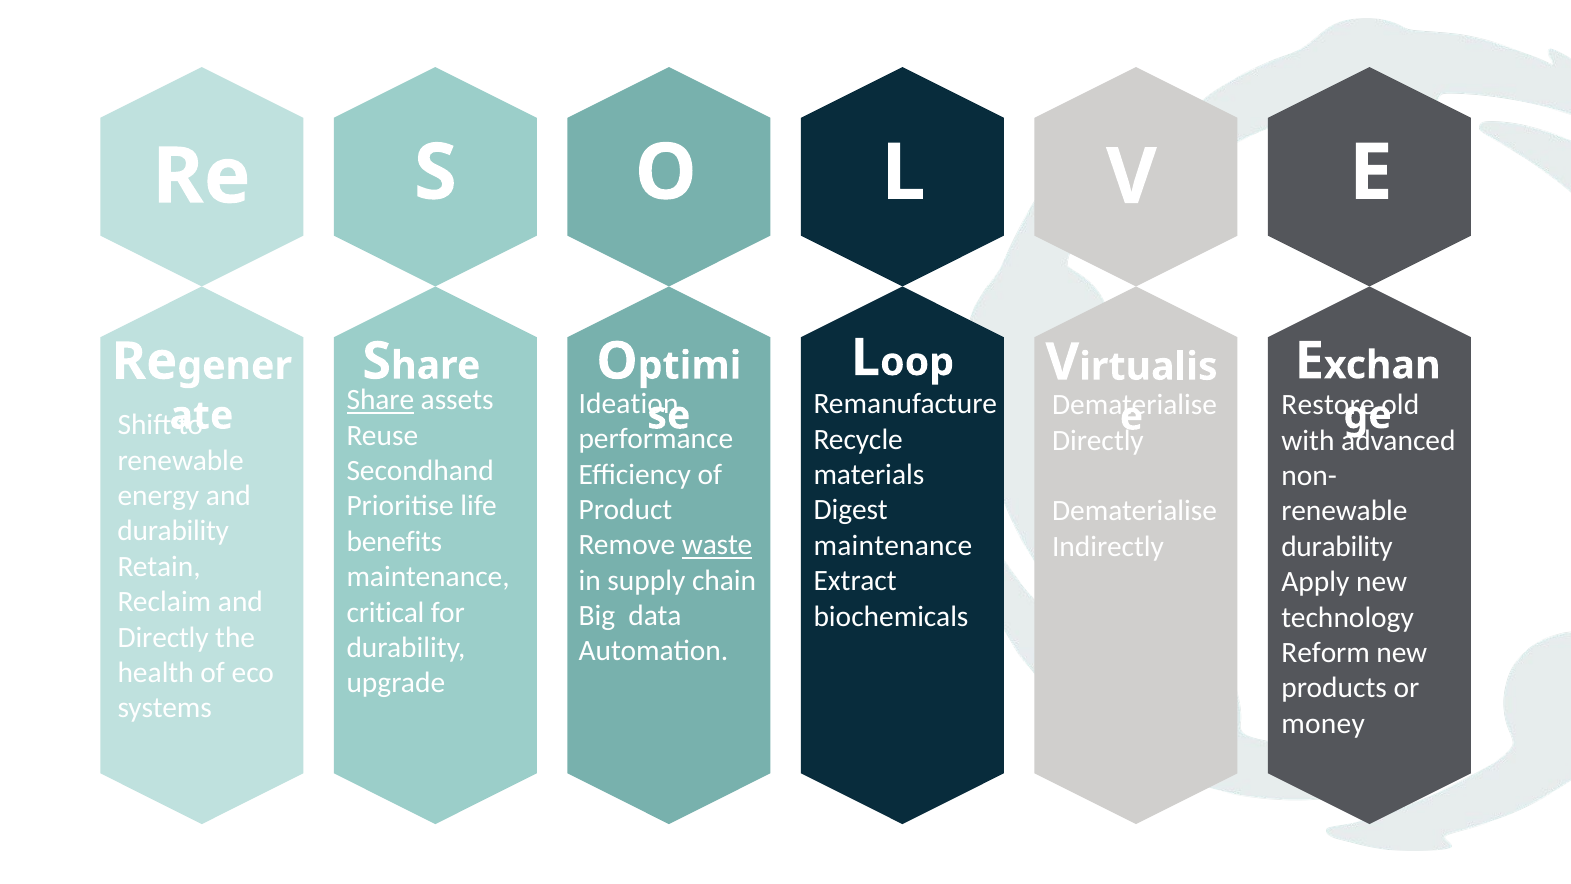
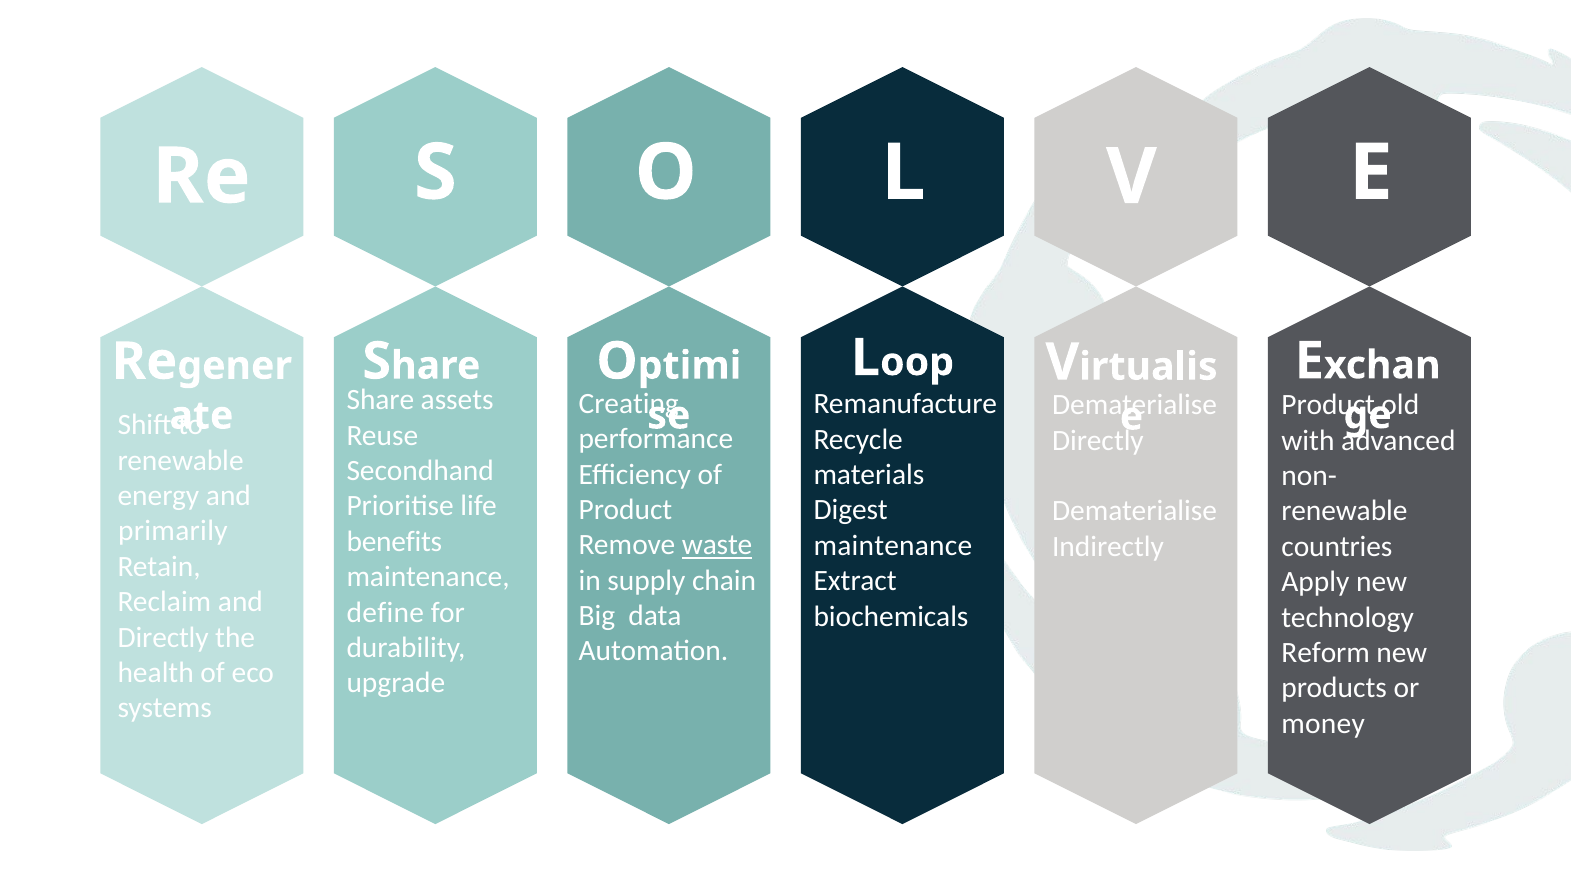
Share underline: present -> none
Ideation: Ideation -> Creating
Restore at (1328, 405): Restore -> Product
durability at (173, 531): durability -> primarily
durability at (1337, 546): durability -> countries
critical: critical -> define
